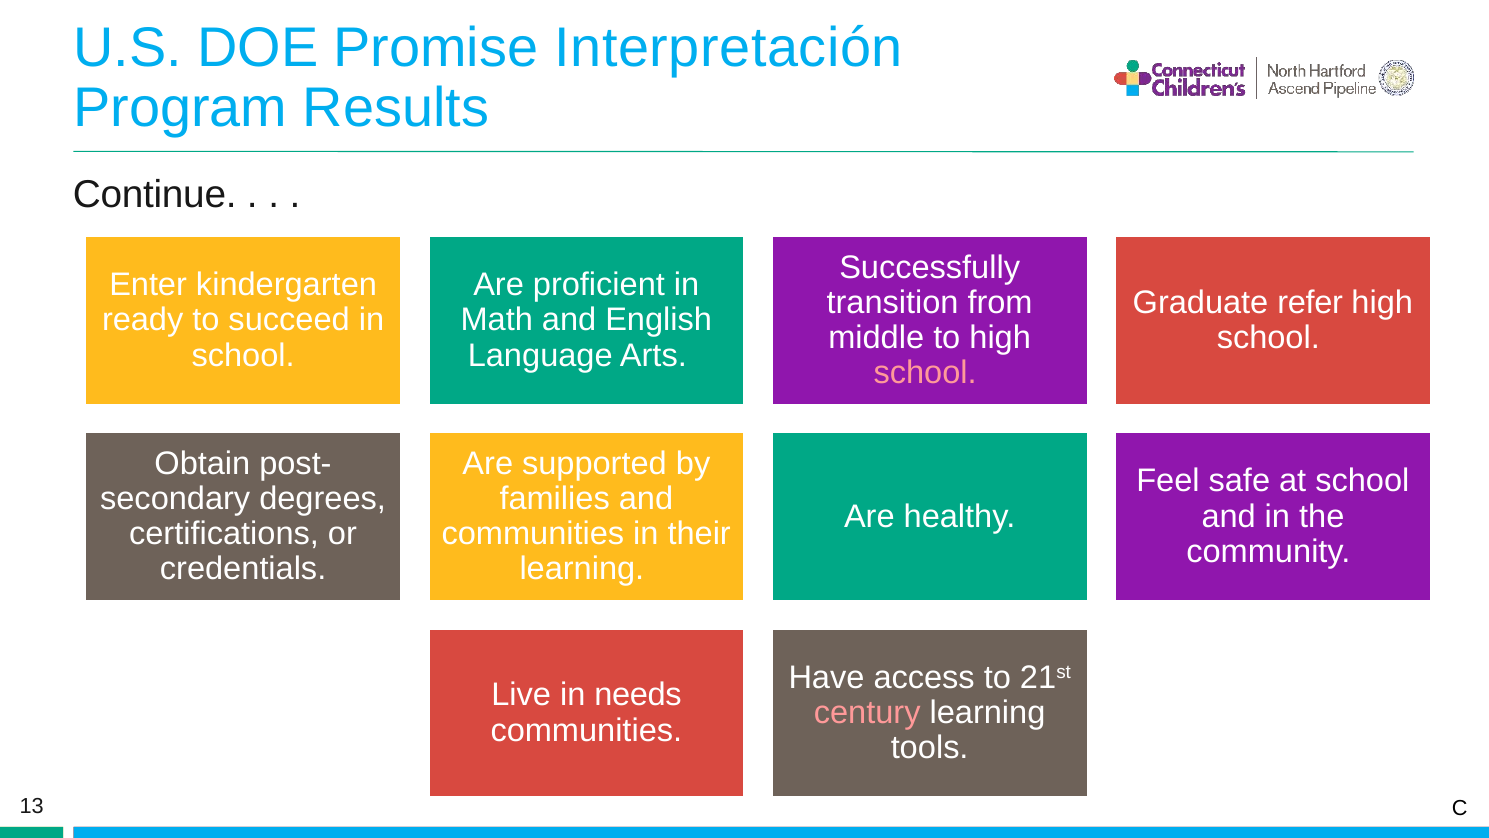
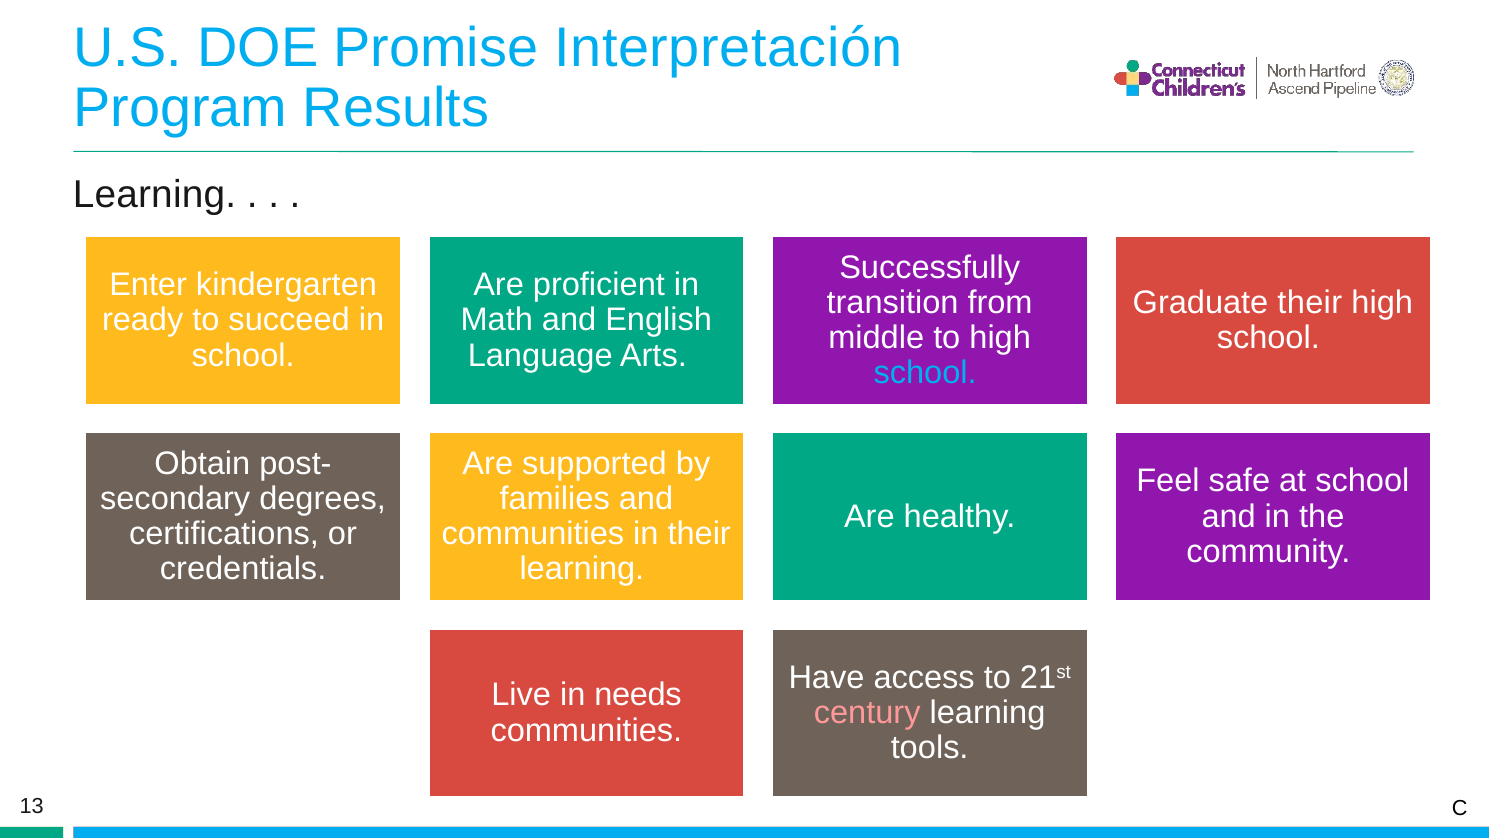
Continue at (155, 195): Continue -> Learning
Graduate refer: refer -> their
school at (925, 373) colour: pink -> light blue
